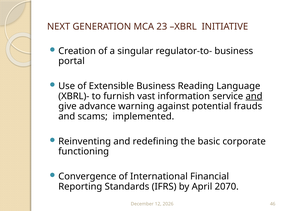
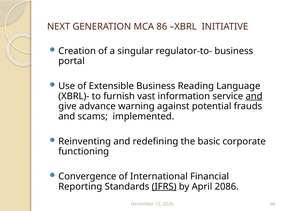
23: 23 -> 86
IFRS underline: none -> present
2070: 2070 -> 2086
